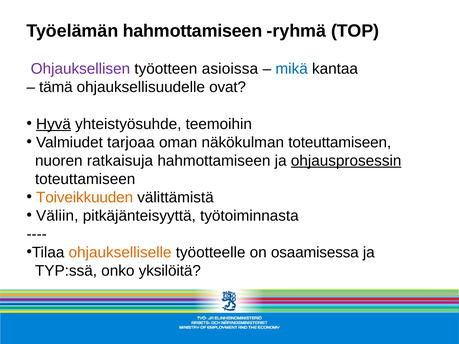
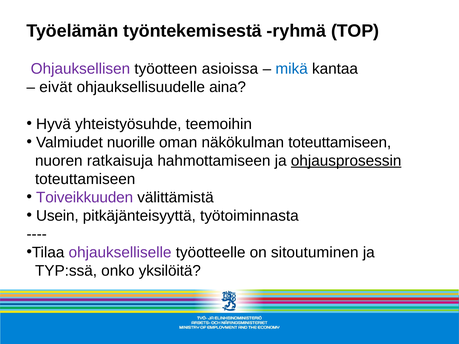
Työelämän hahmottamiseen: hahmottamiseen -> työntekemisestä
tämä: tämä -> eivät
ovat: ovat -> aina
Hyvä underline: present -> none
tarjoaa: tarjoaa -> nuorille
Toiveikkuuden colour: orange -> purple
Väliin: Väliin -> Usein
ohjaukselliselle colour: orange -> purple
osaamisessa: osaamisessa -> sitoutuminen
